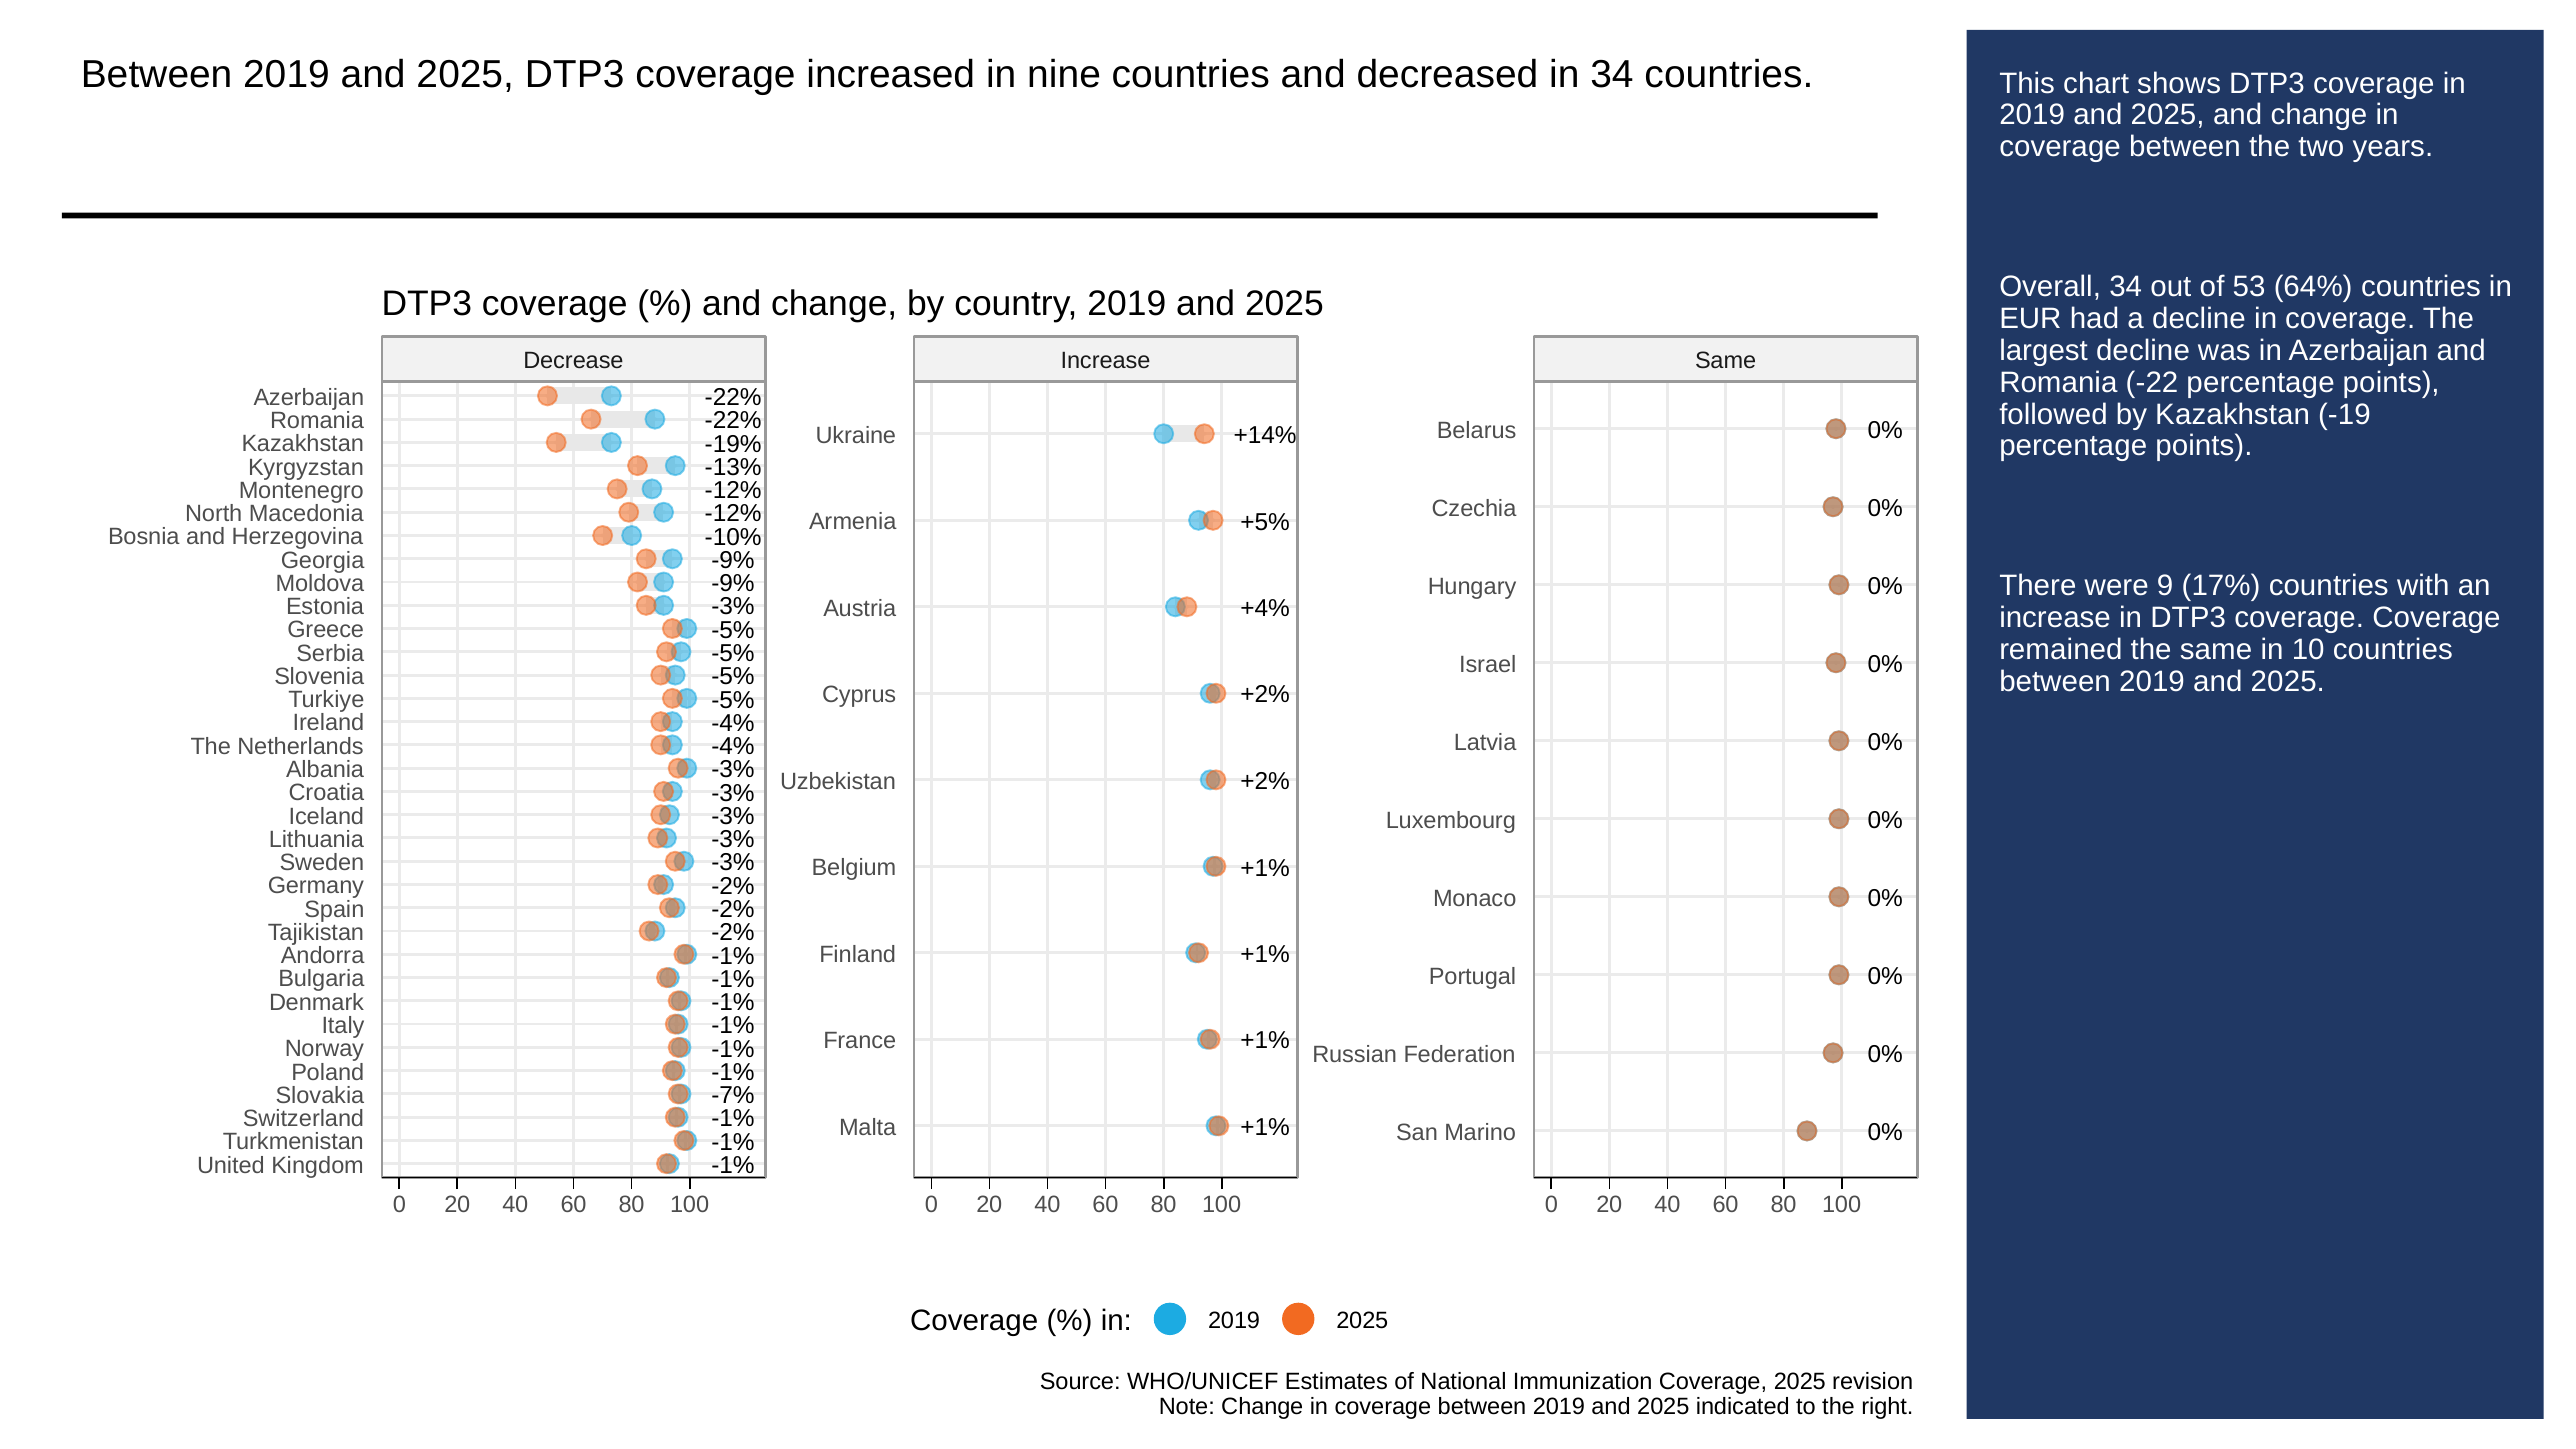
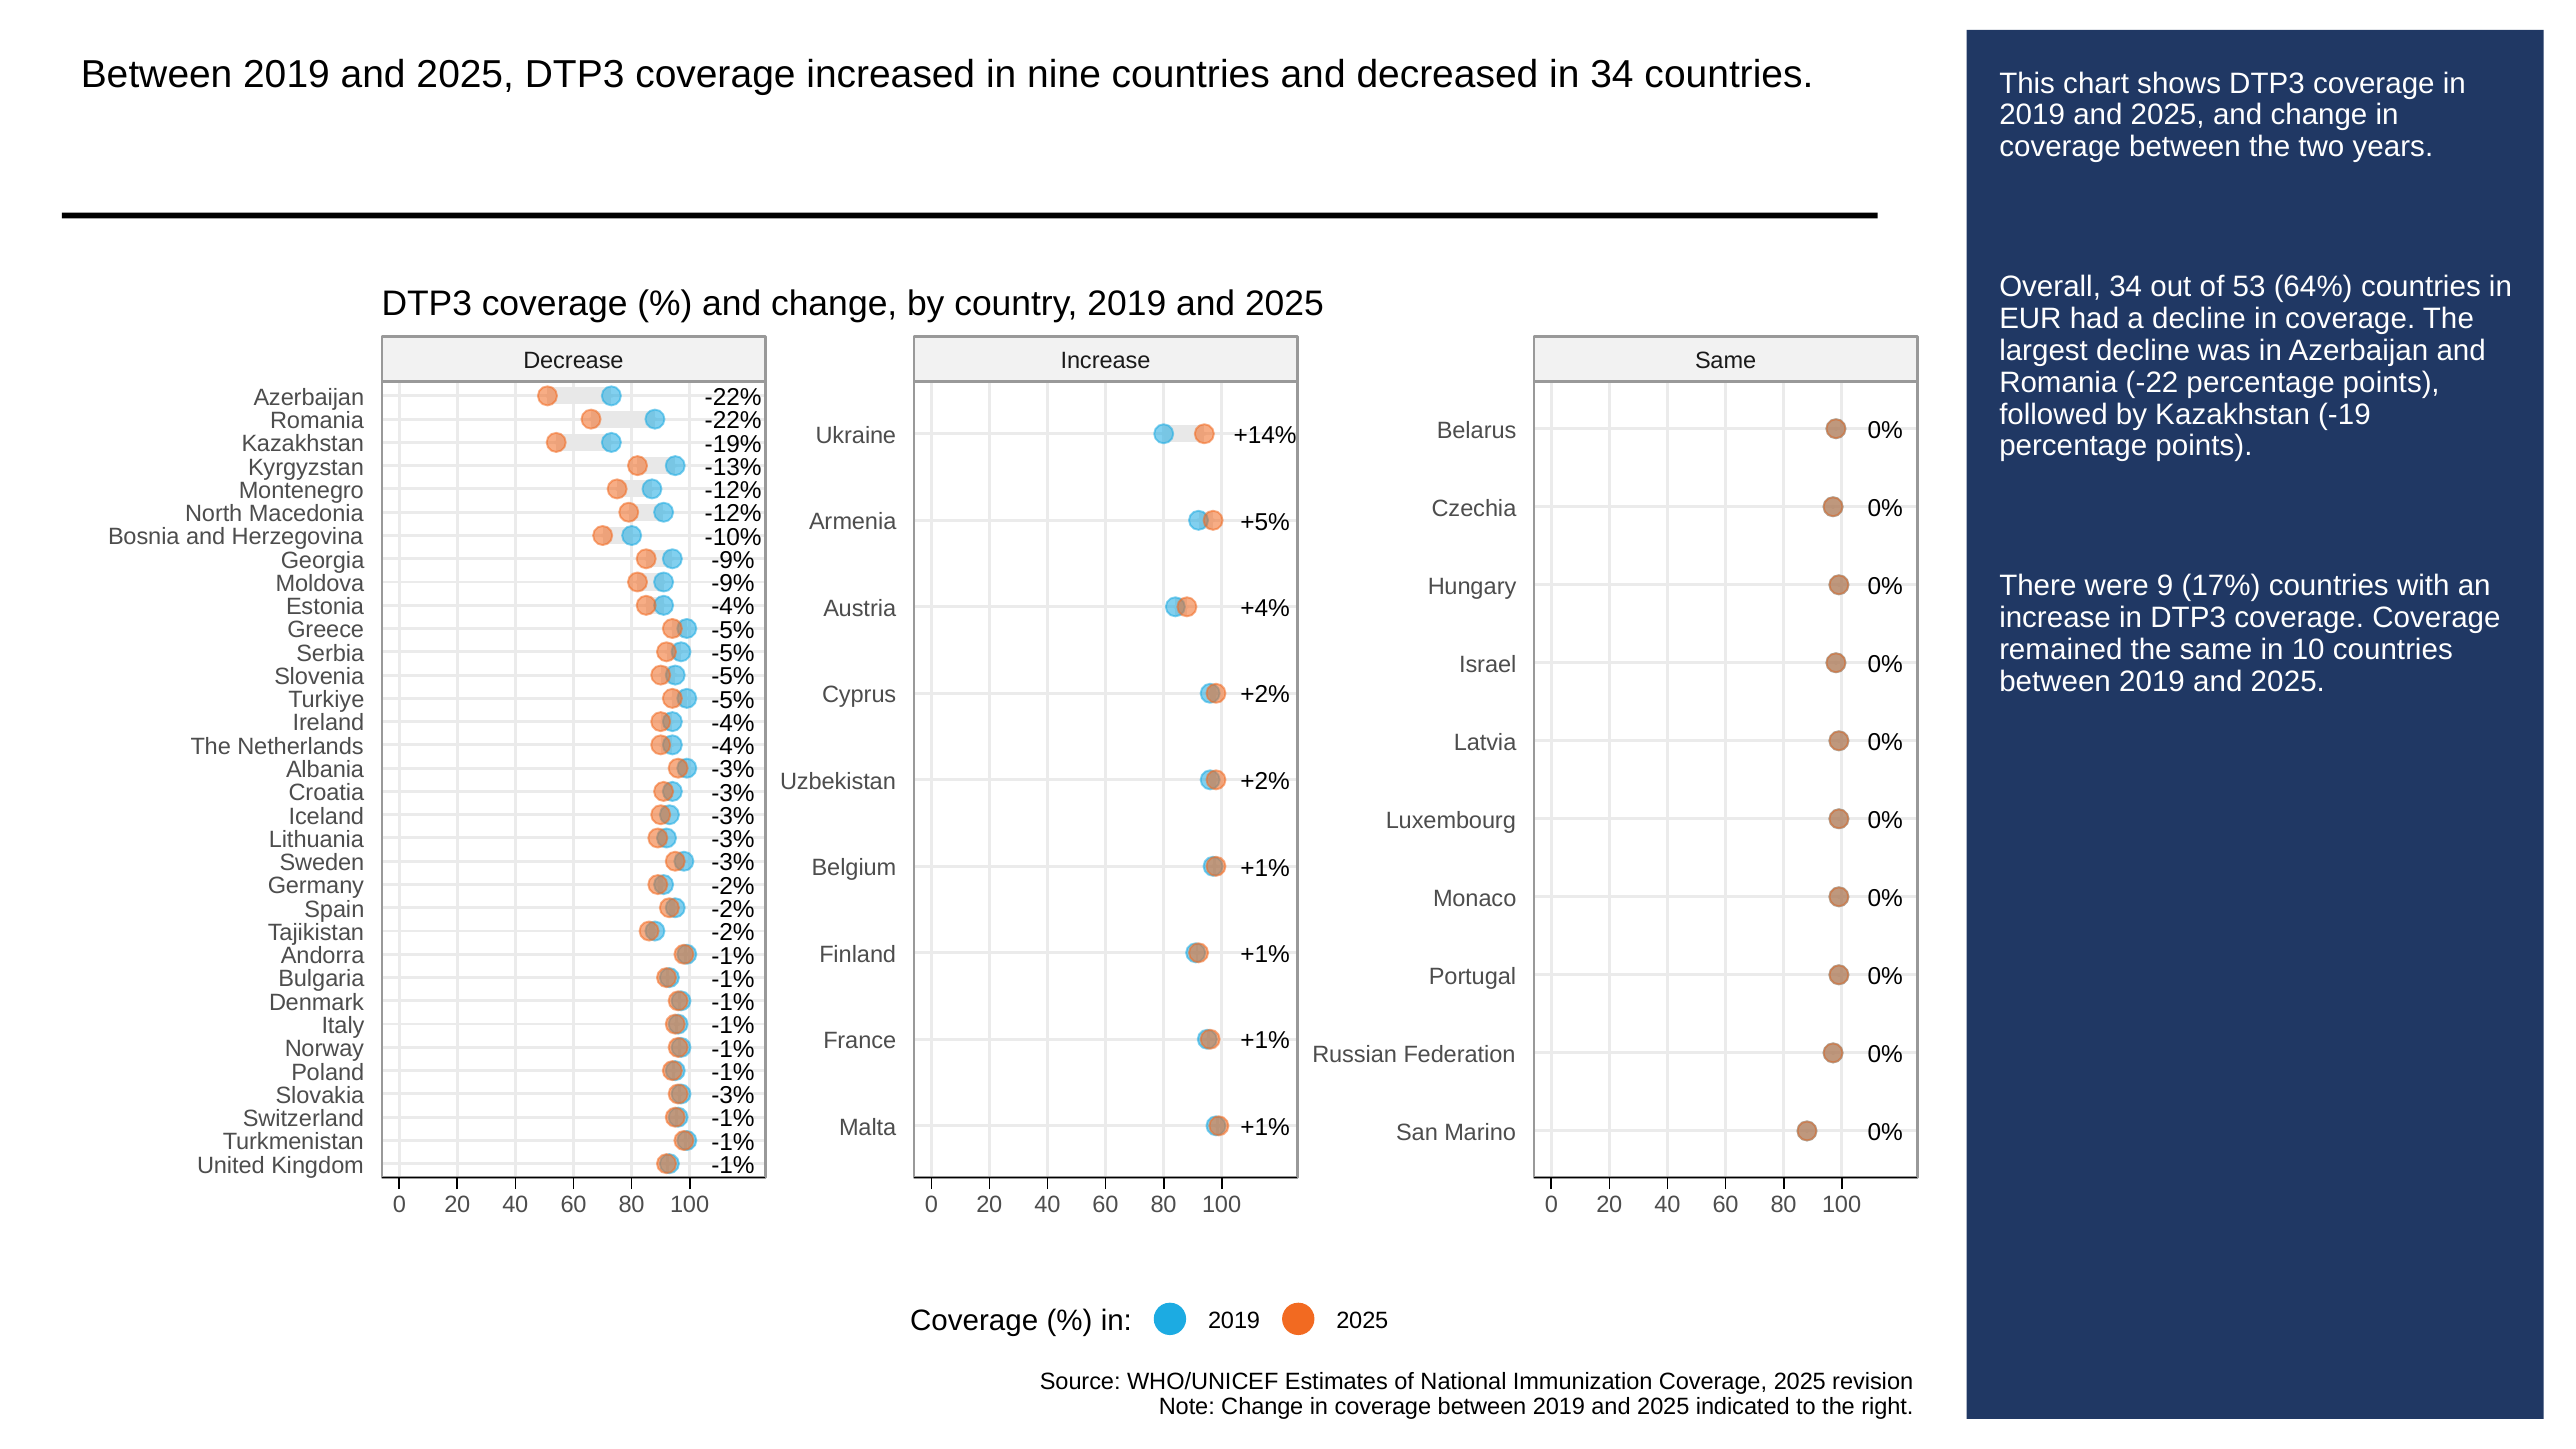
-3% at (733, 607): -3% -> -4%
-7% at (733, 1096): -7% -> -3%
